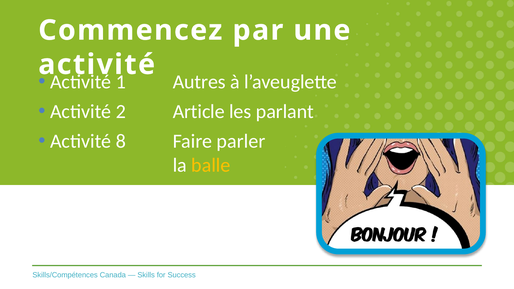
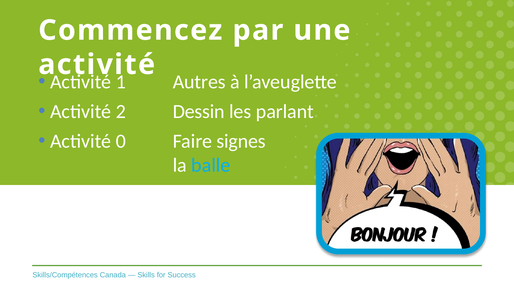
Article: Article -> Dessin
8: 8 -> 0
parler: parler -> signes
balle colour: yellow -> light blue
